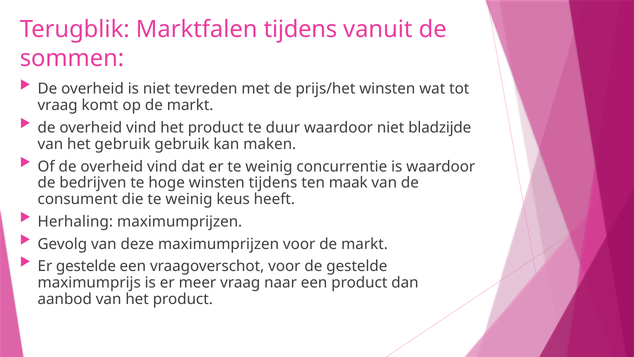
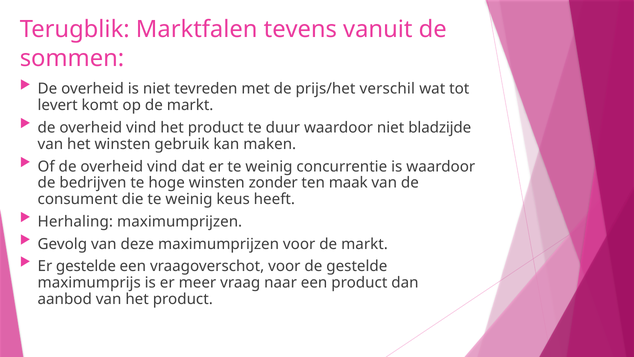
Marktfalen tijdens: tijdens -> tevens
prijs/het winsten: winsten -> verschil
vraag at (58, 105): vraag -> levert
het gebruik: gebruik -> winsten
winsten tijdens: tijdens -> zonder
